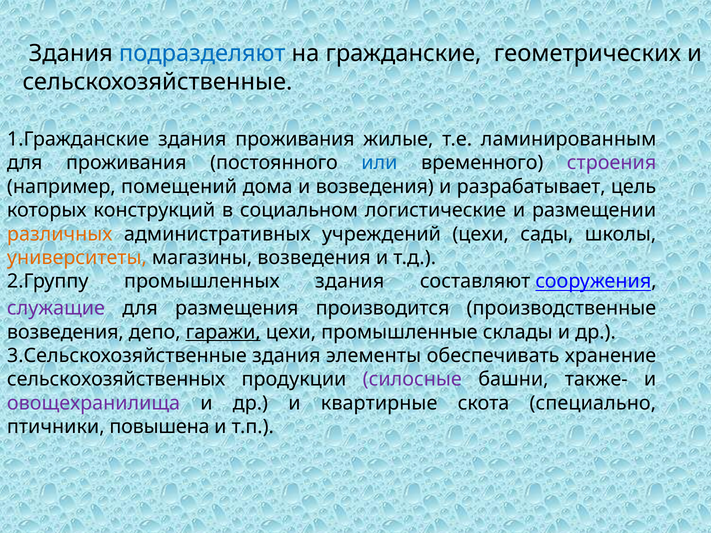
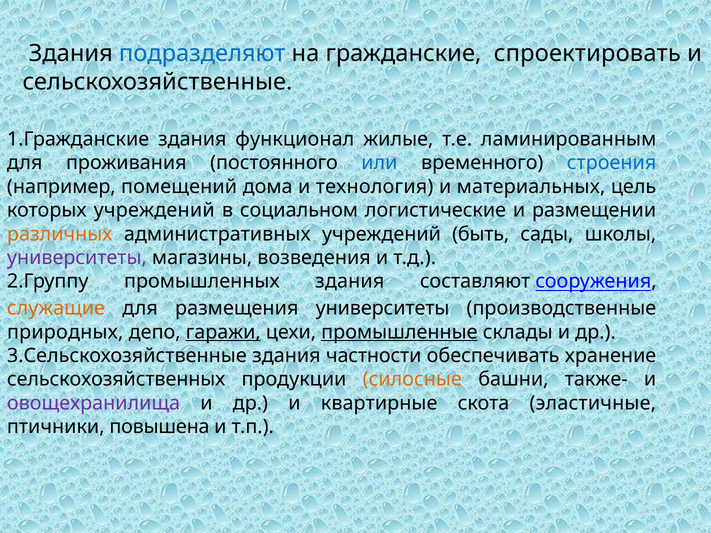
геометрических: геометрических -> спроектировать
здания проживания: проживания -> функционал
строения colour: purple -> blue
и возведения: возведения -> технология
разрабатывает: разрабатывает -> материальных
которых конструкций: конструкций -> учреждений
учреждений цехи: цехи -> быть
университеты at (77, 258) colour: orange -> purple
служащие colour: purple -> orange
размещения производится: производится -> университеты
возведения at (65, 332): возведения -> природных
промышленные underline: none -> present
элементы: элементы -> частности
силосные colour: purple -> orange
специально: специально -> эластичные
